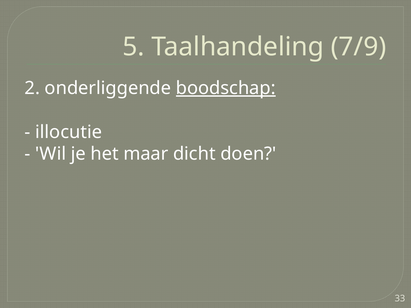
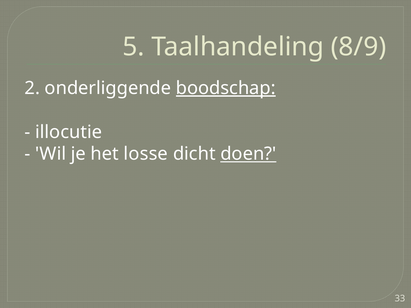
7/9: 7/9 -> 8/9
maar: maar -> losse
doen underline: none -> present
